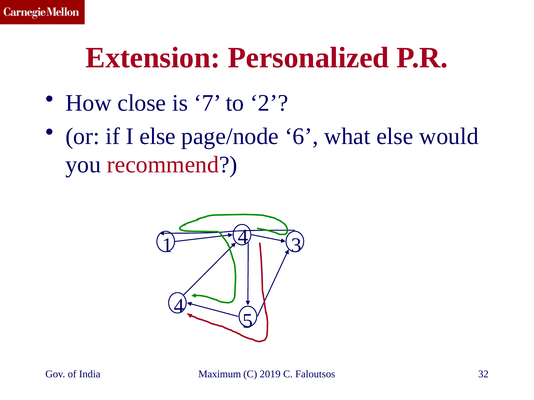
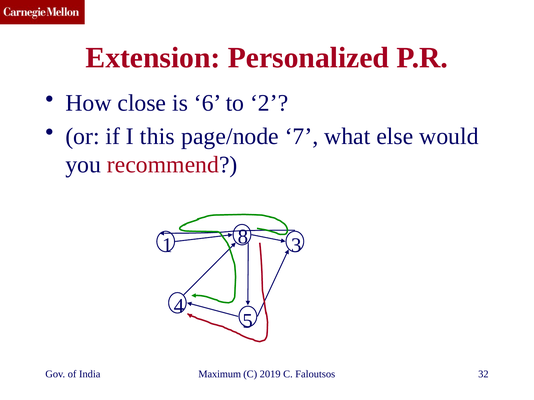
7: 7 -> 6
I else: else -> this
6: 6 -> 7
1 4: 4 -> 8
